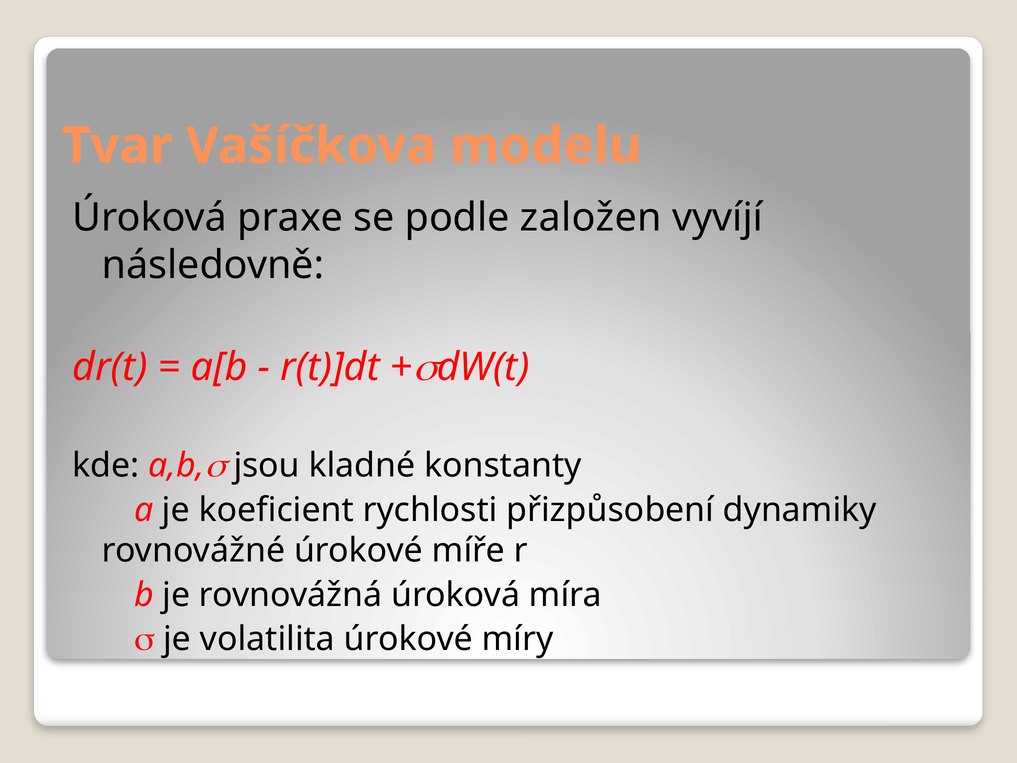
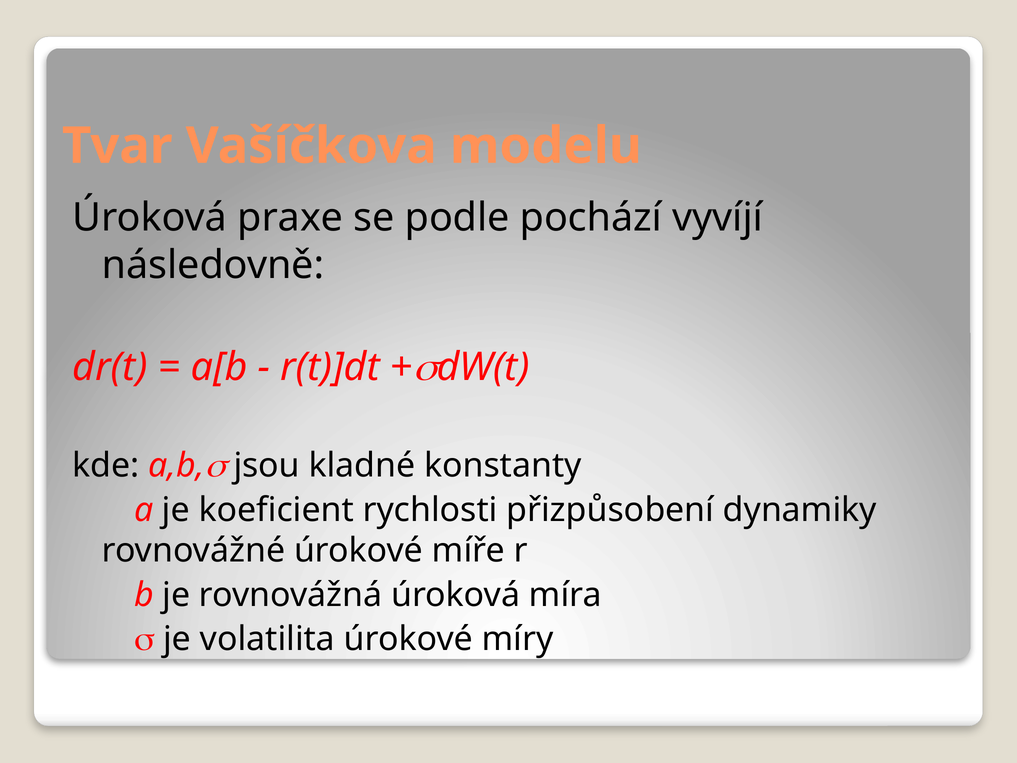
založen: založen -> pochází
